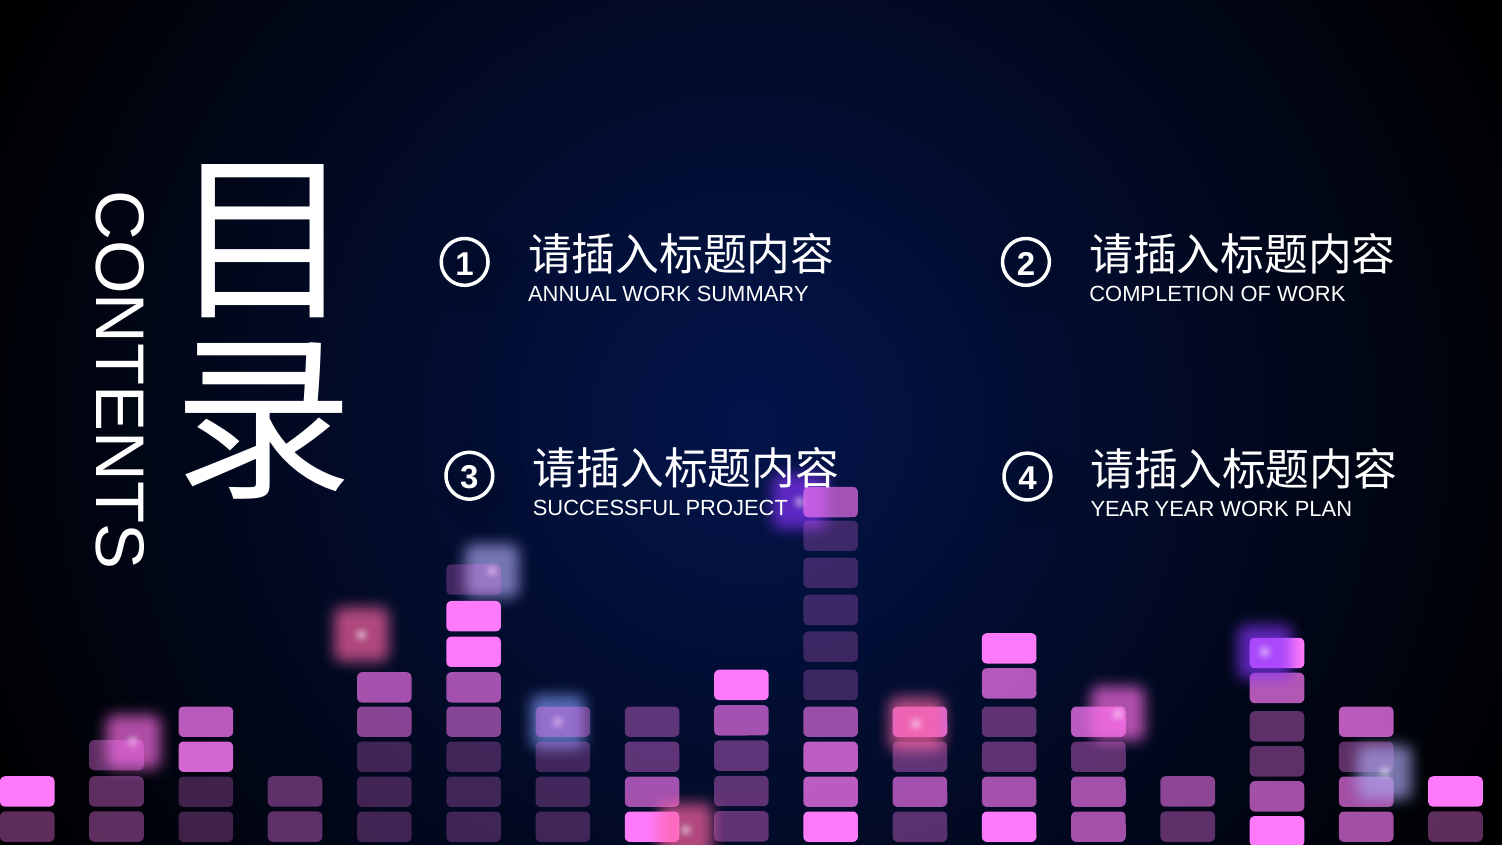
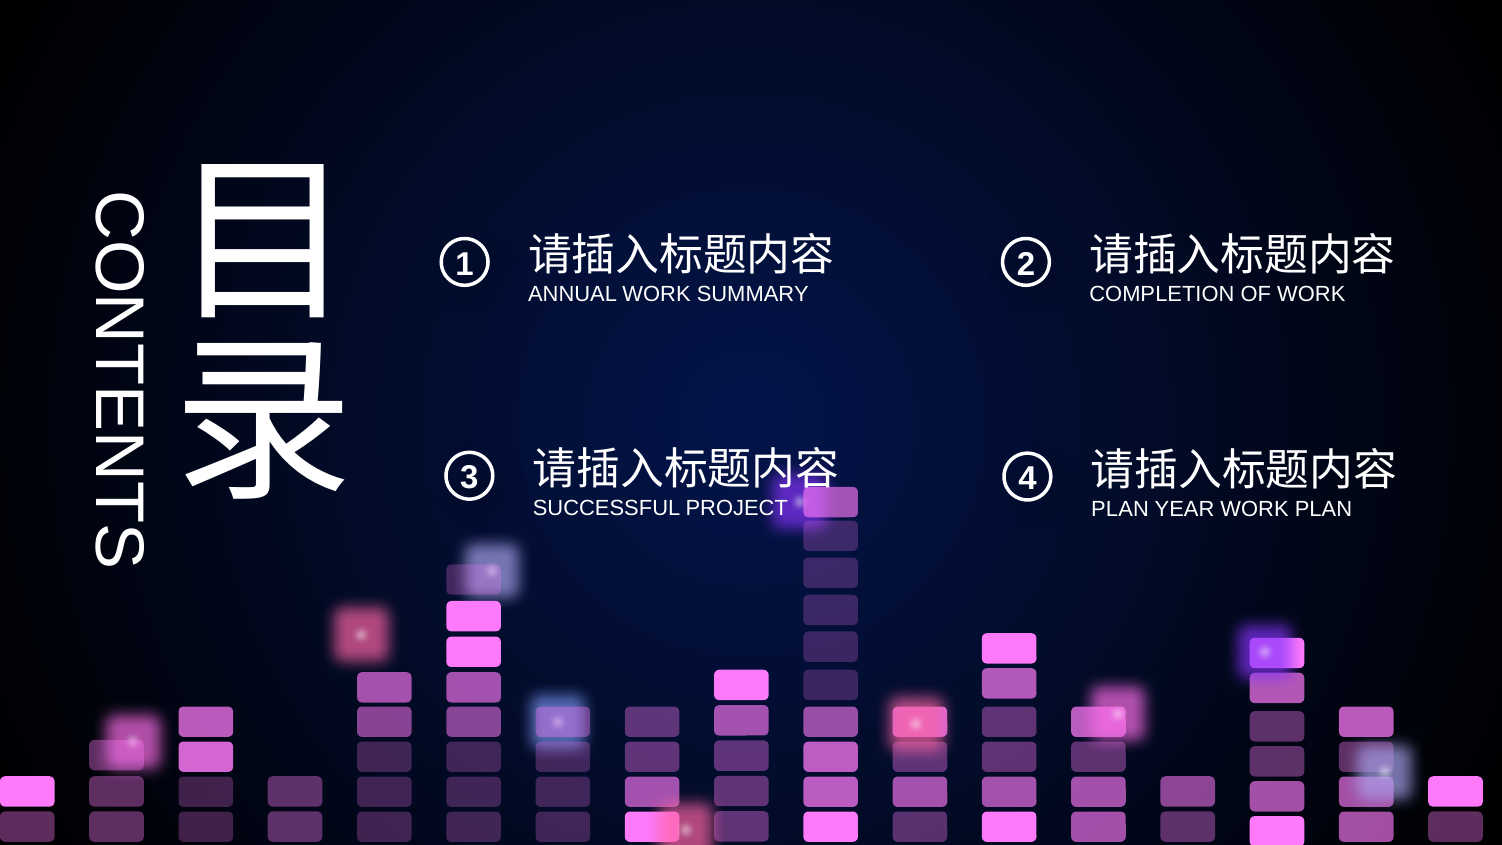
YEAR at (1120, 509): YEAR -> PLAN
